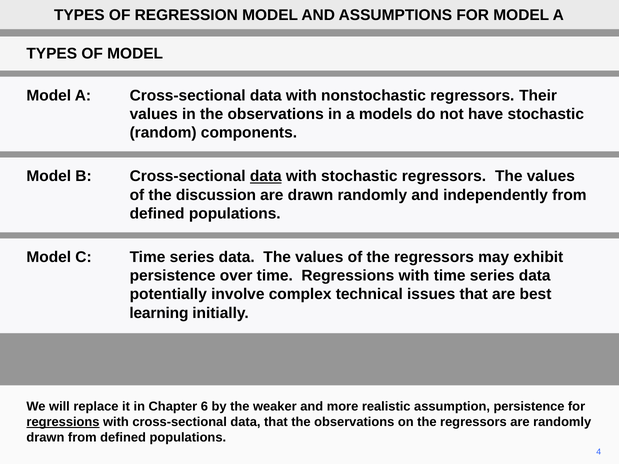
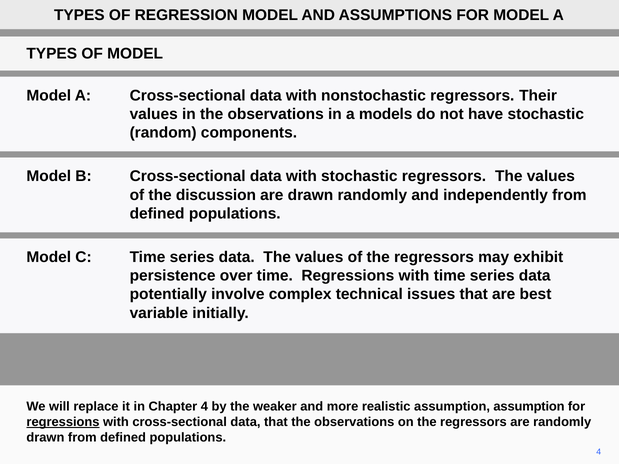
data at (266, 176) underline: present -> none
learning: learning -> variable
Chapter 6: 6 -> 4
assumption persistence: persistence -> assumption
